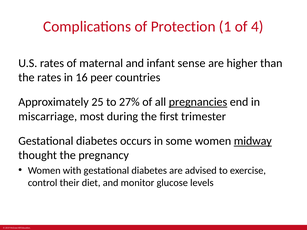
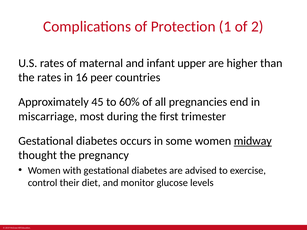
4: 4 -> 2
sense: sense -> upper
25: 25 -> 45
27%: 27% -> 60%
pregnancies underline: present -> none
